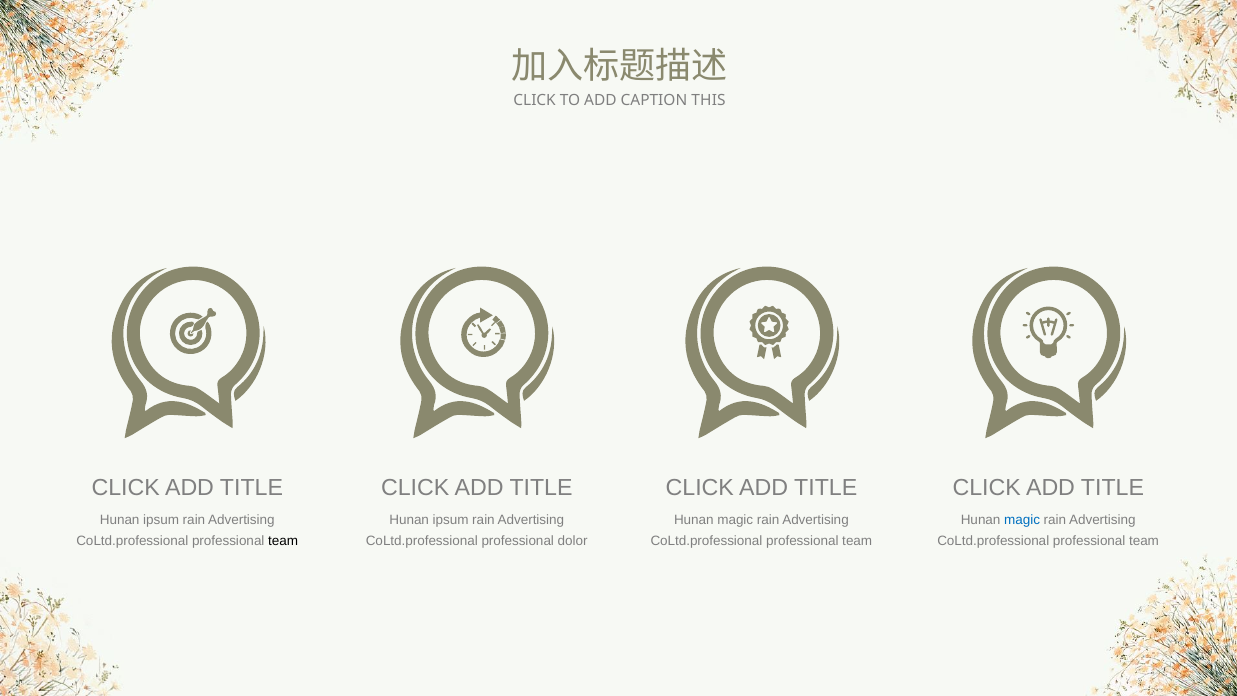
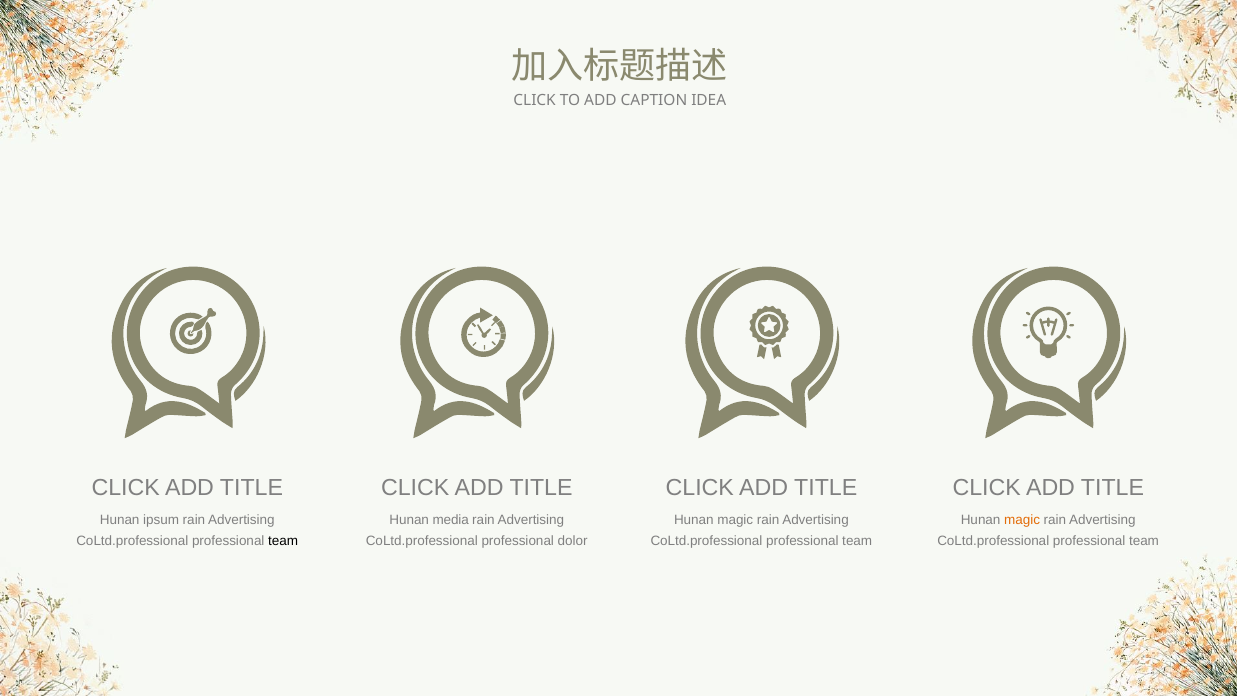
THIS: THIS -> IDEA
ipsum at (451, 520): ipsum -> media
magic at (1022, 520) colour: blue -> orange
